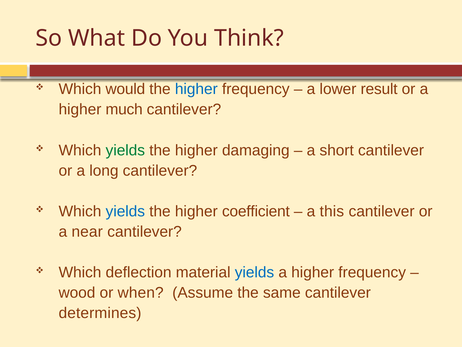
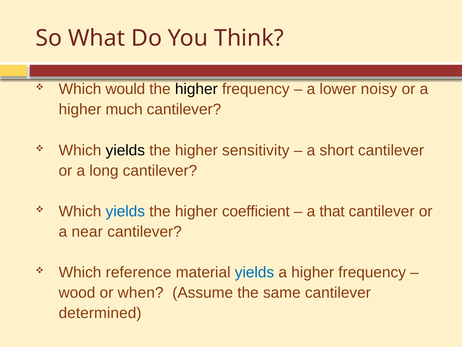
higher at (196, 89) colour: blue -> black
result: result -> noisy
yields at (125, 150) colour: green -> black
damaging: damaging -> sensitivity
this: this -> that
deflection: deflection -> reference
determines: determines -> determined
